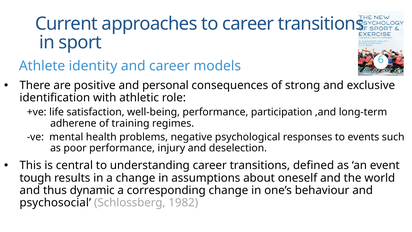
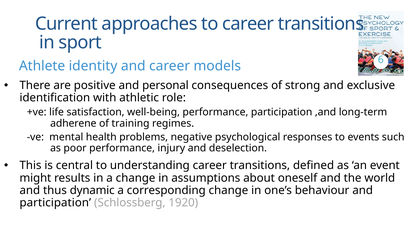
tough: tough -> might
psychosocial at (55, 202): psychosocial -> participation
1982: 1982 -> 1920
